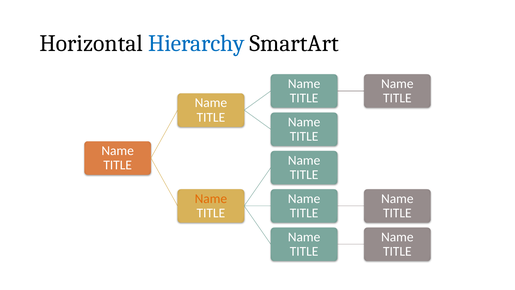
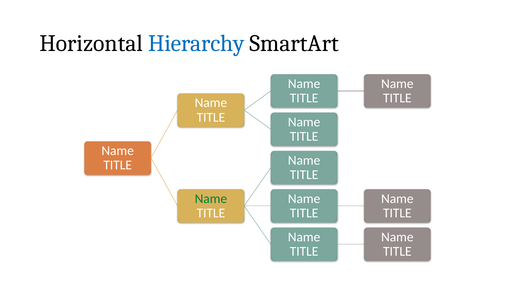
Name at (211, 198) colour: orange -> green
